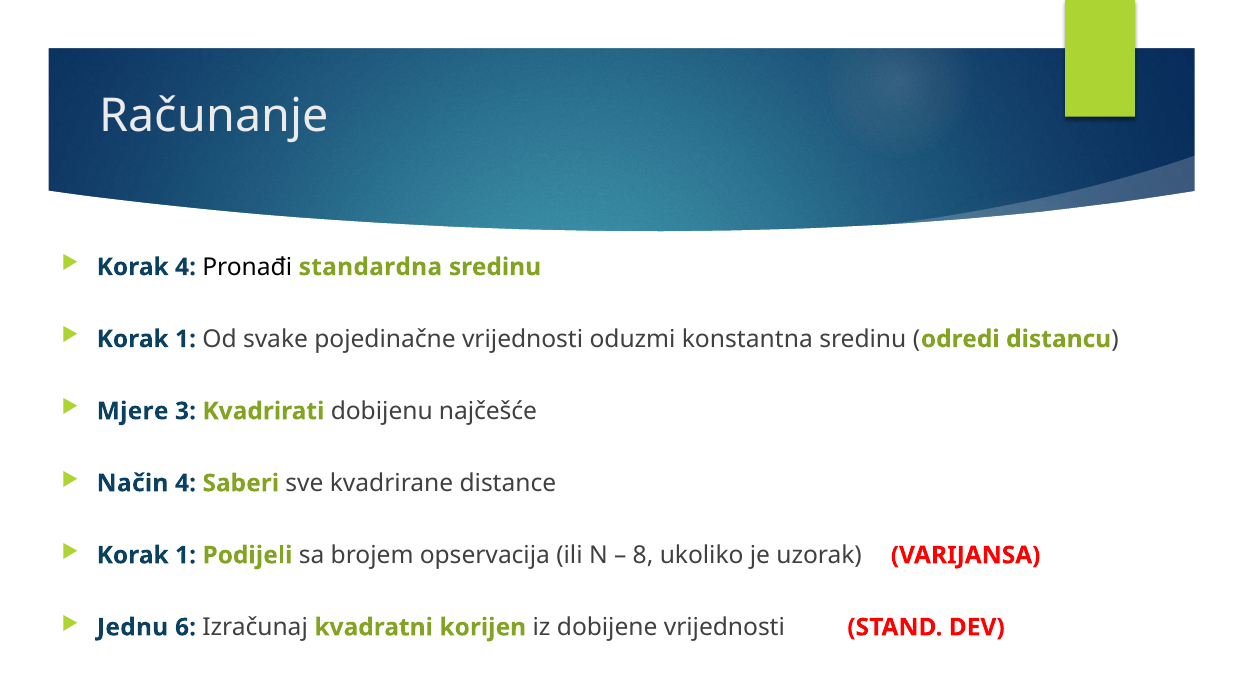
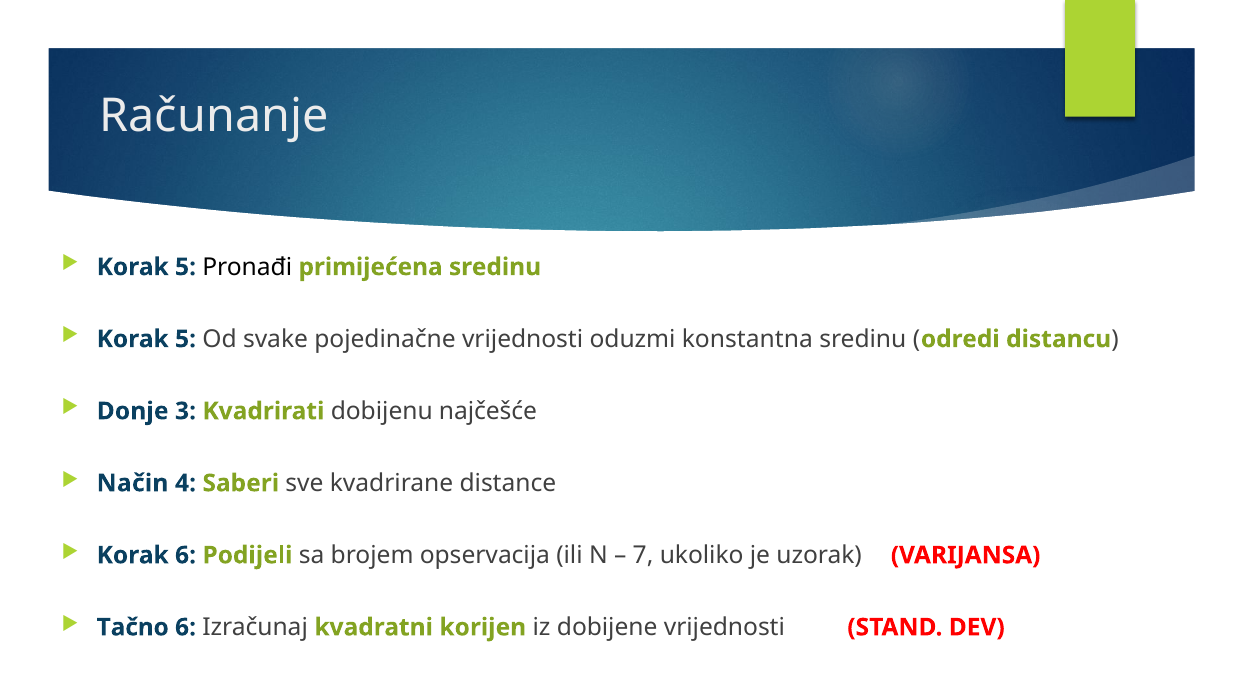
4 at (186, 267): 4 -> 5
standardna: standardna -> primijećena
1 at (186, 339): 1 -> 5
Mjere: Mjere -> Donje
1 at (186, 555): 1 -> 6
8: 8 -> 7
Jednu: Jednu -> Tačno
